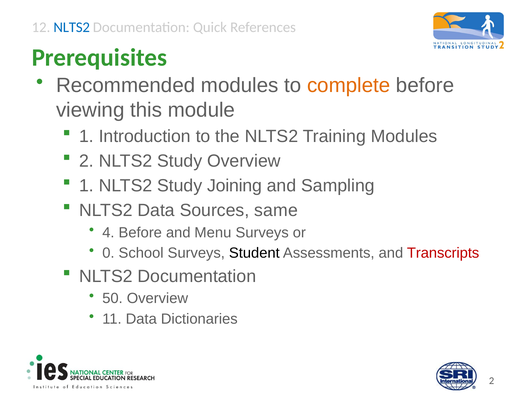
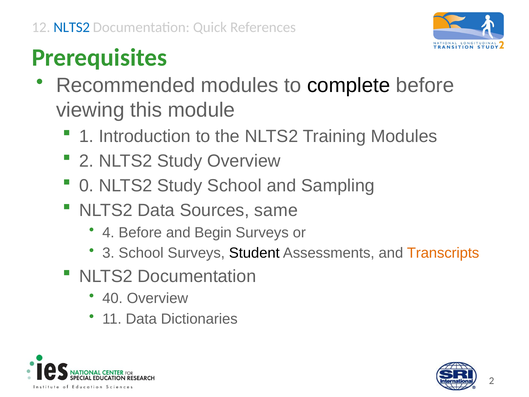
complete colour: orange -> black
1 at (86, 186): 1 -> 0
Study Joining: Joining -> School
Menu: Menu -> Begin
0: 0 -> 3
Transcripts colour: red -> orange
50: 50 -> 40
